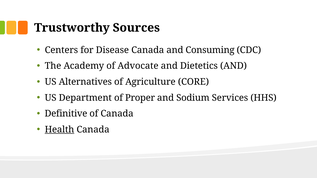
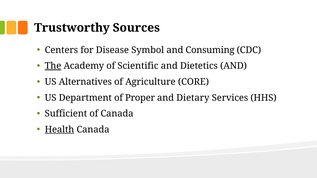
Disease Canada: Canada -> Symbol
The underline: none -> present
Advocate: Advocate -> Scientific
Sodium: Sodium -> Dietary
Definitive: Definitive -> Sufficient
